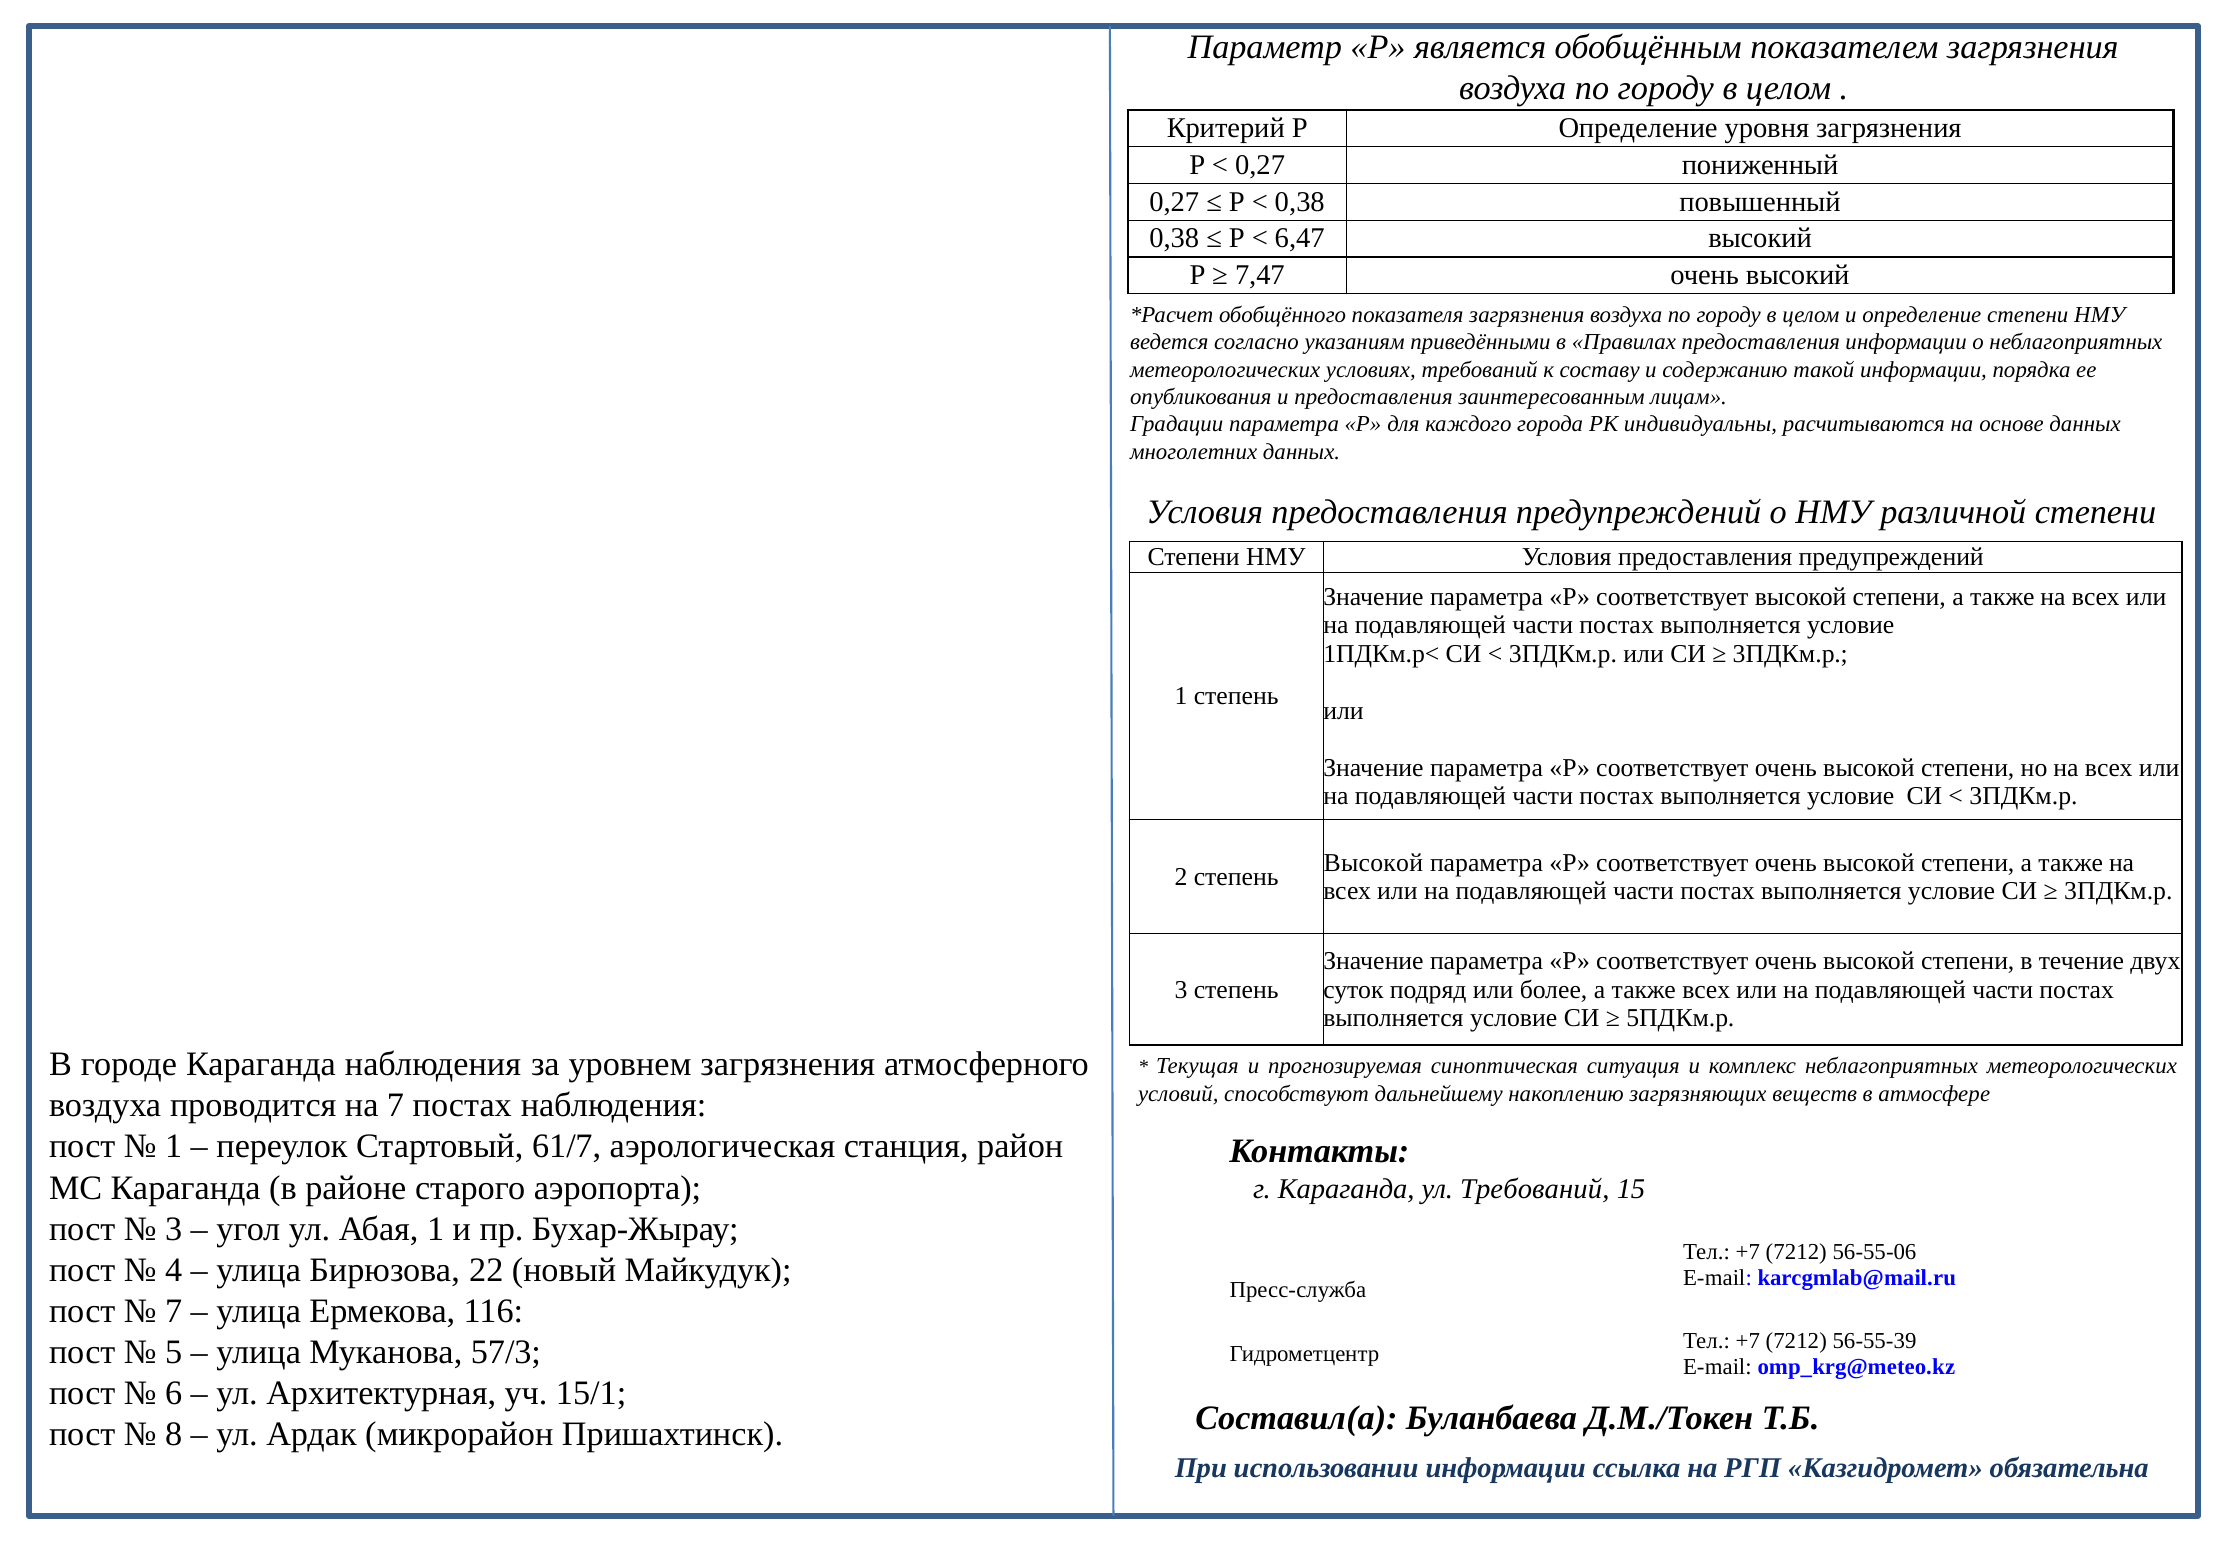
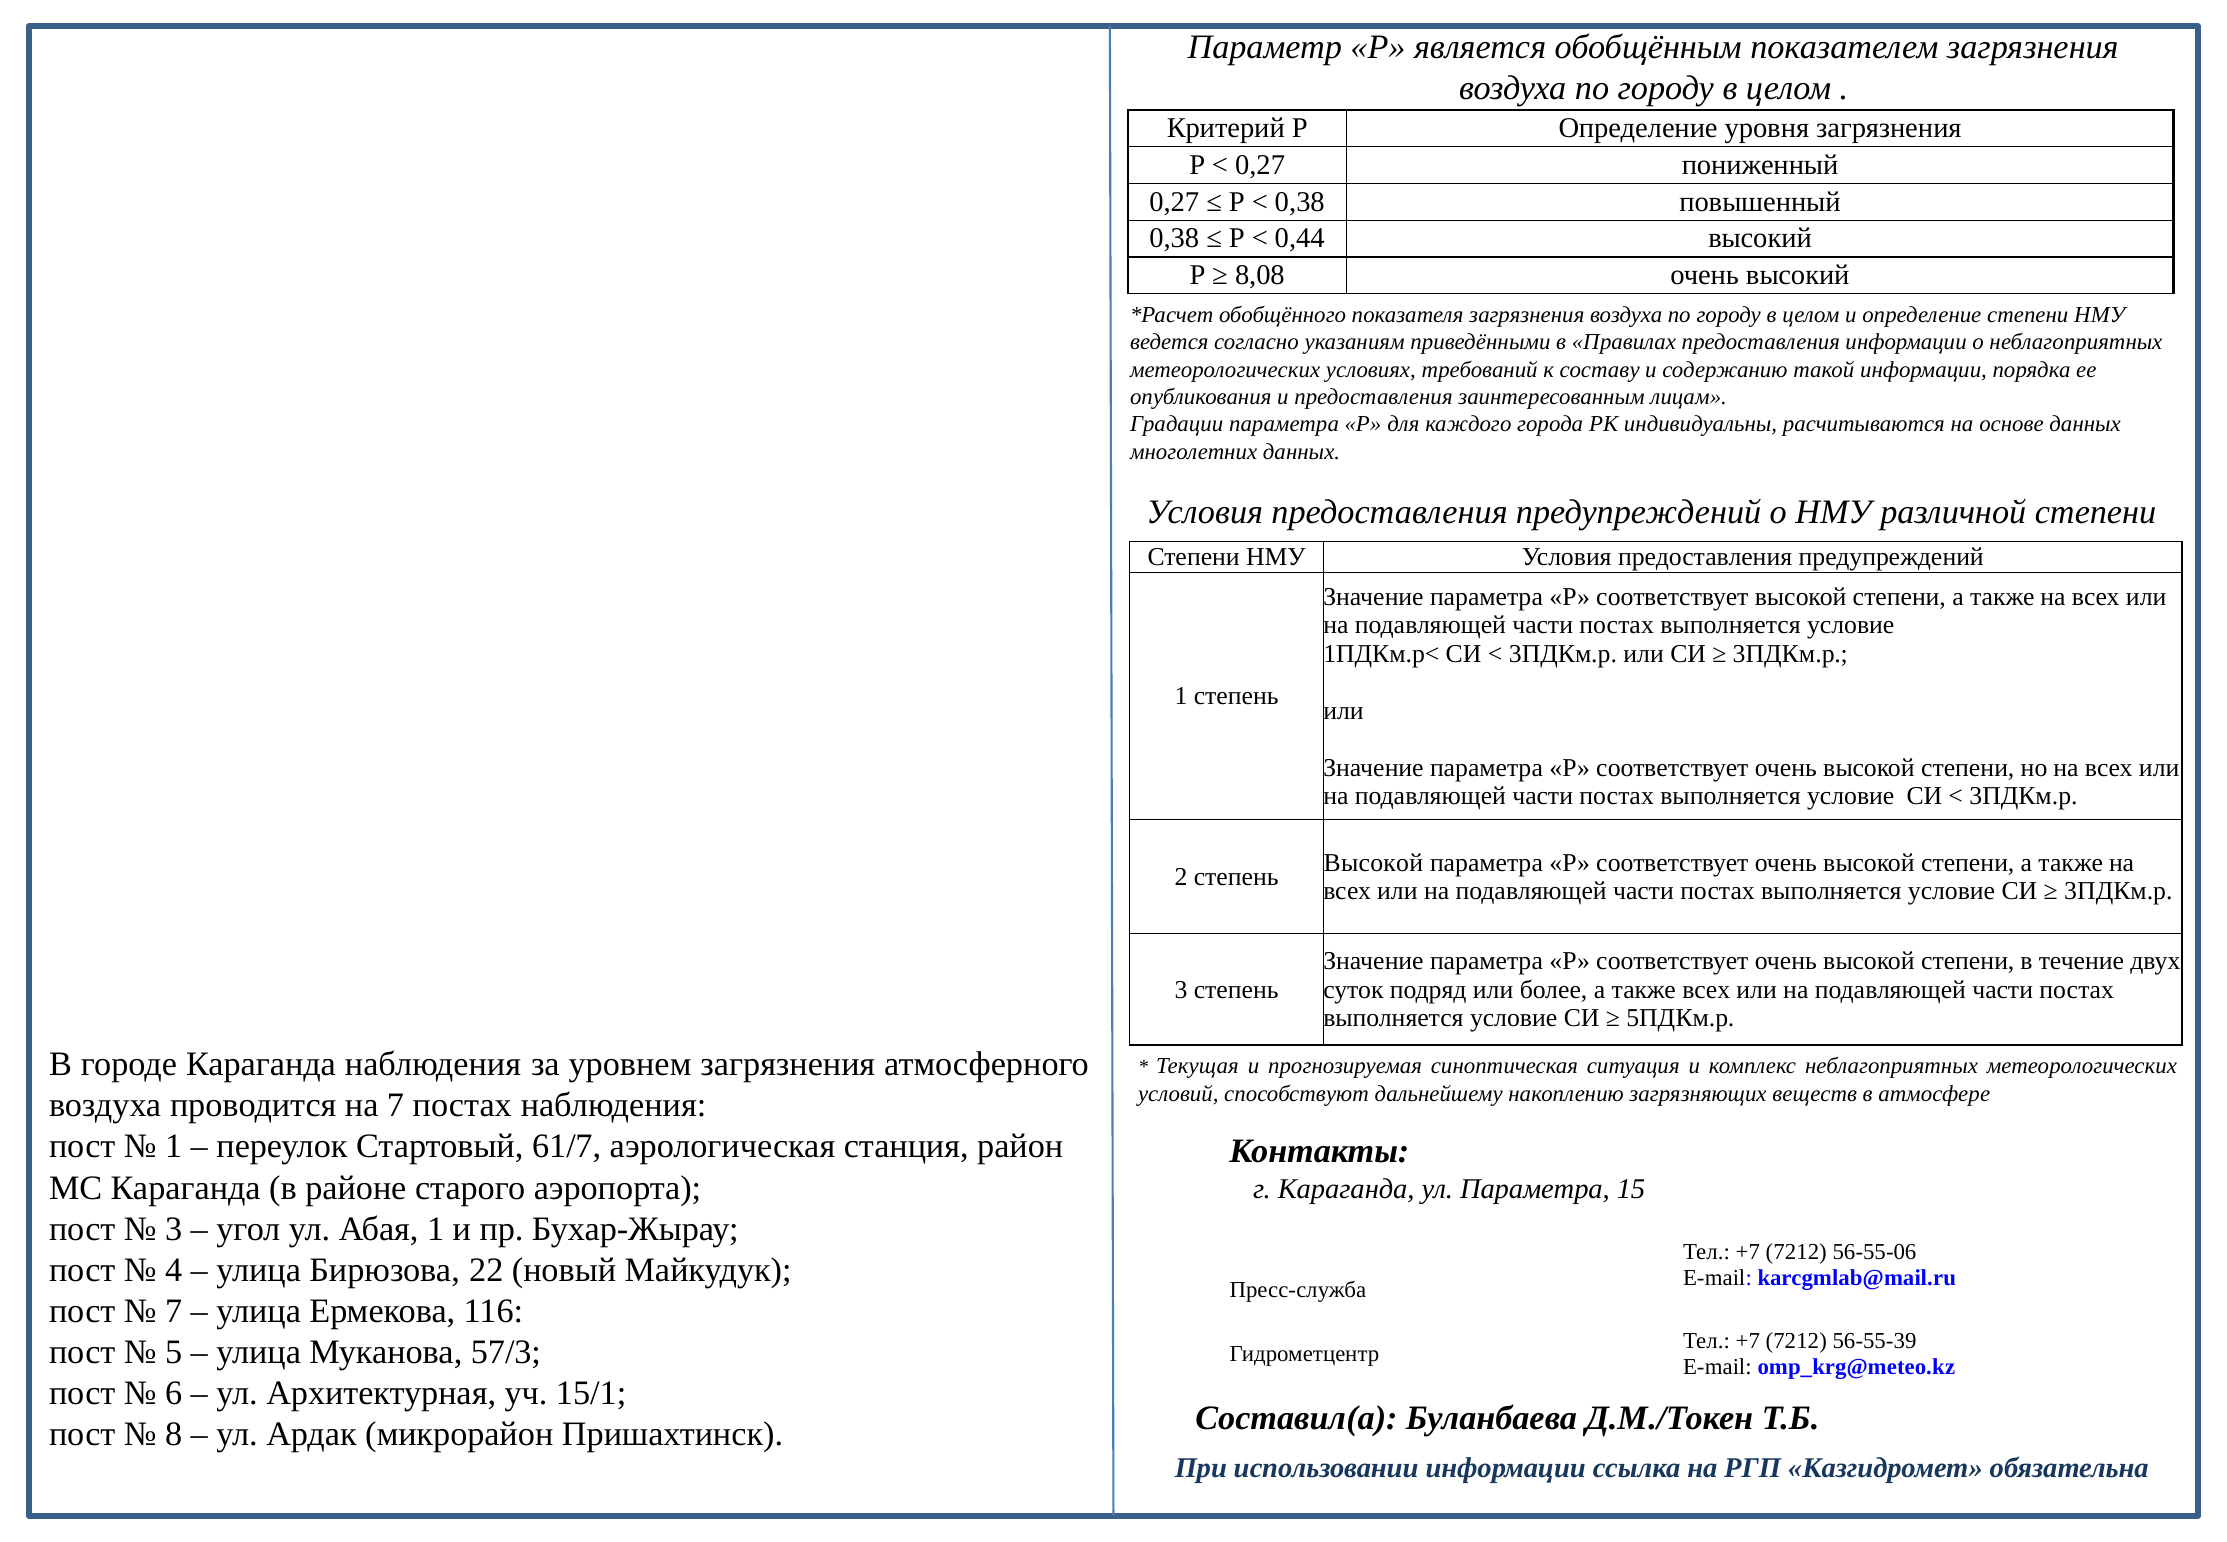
6,47: 6,47 -> 0,44
7,47: 7,47 -> 8,08
ул Требований: Требований -> Параметра
